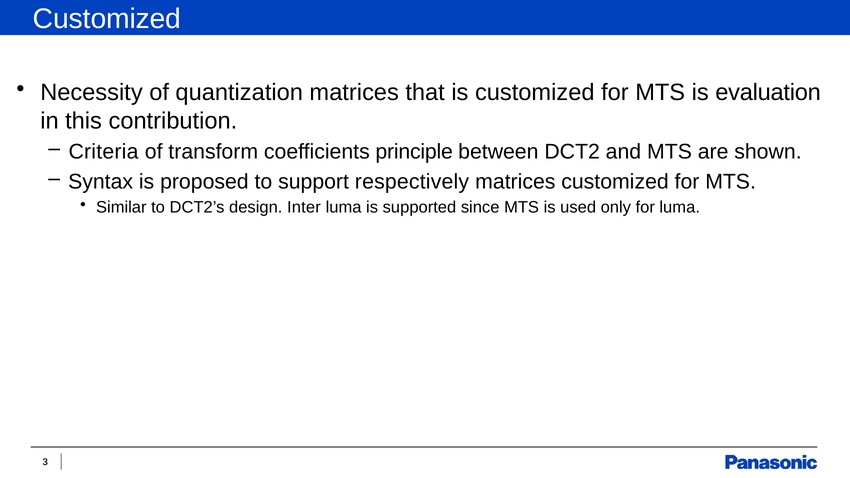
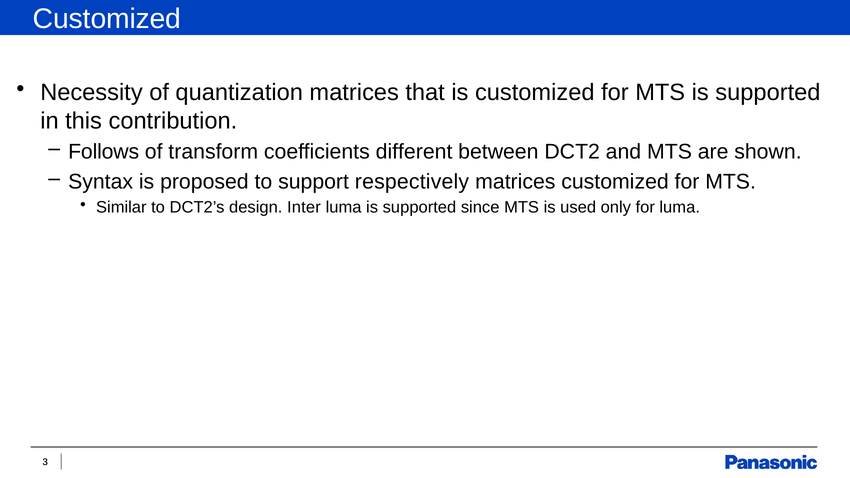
MTS is evaluation: evaluation -> supported
Criteria: Criteria -> Follows
principle: principle -> different
